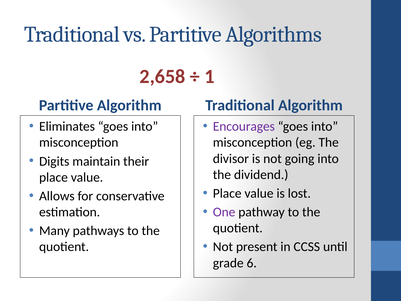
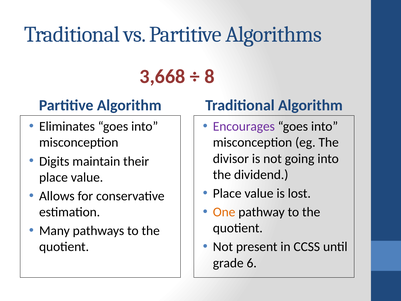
2,658: 2,658 -> 3,668
1: 1 -> 8
One colour: purple -> orange
